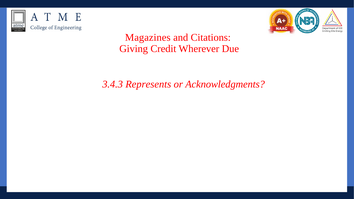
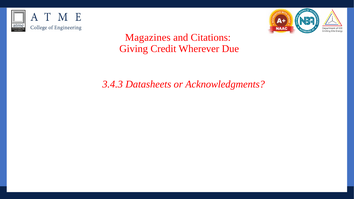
Represents: Represents -> Datasheets
